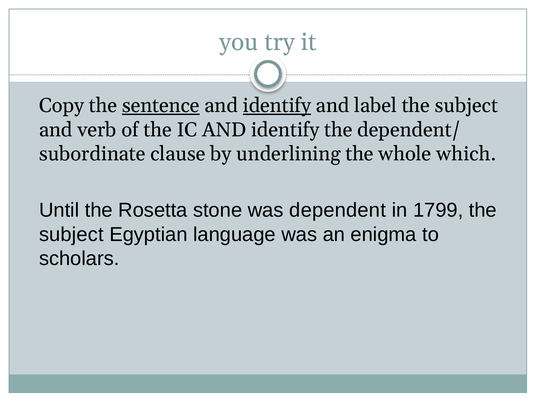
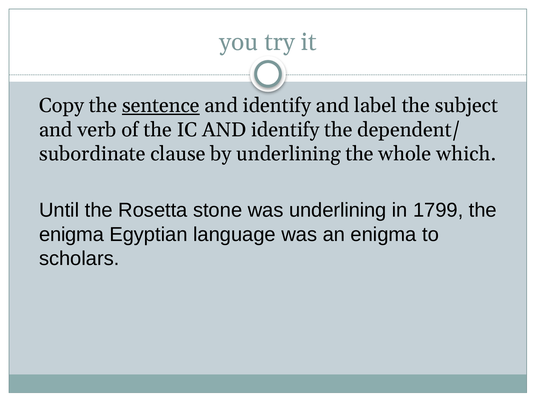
identify at (277, 106) underline: present -> none
was dependent: dependent -> underlining
subject at (71, 234): subject -> enigma
